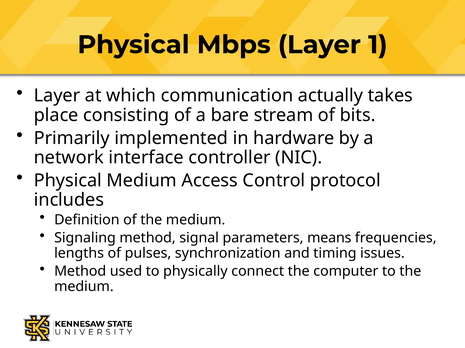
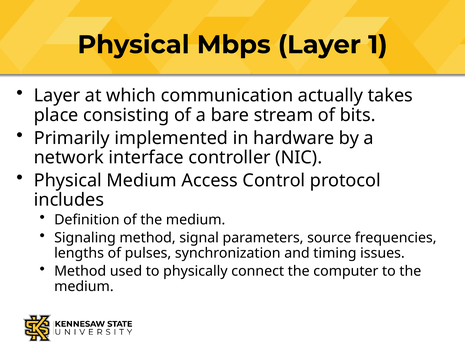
means: means -> source
